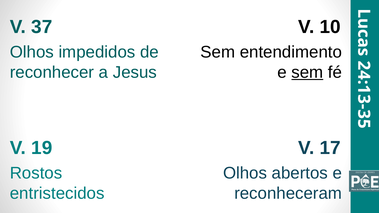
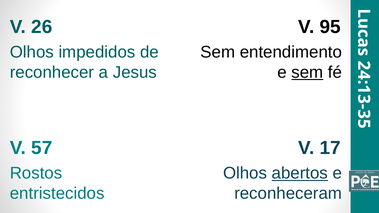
37: 37 -> 26
10: 10 -> 95
19: 19 -> 57
abertos underline: none -> present
